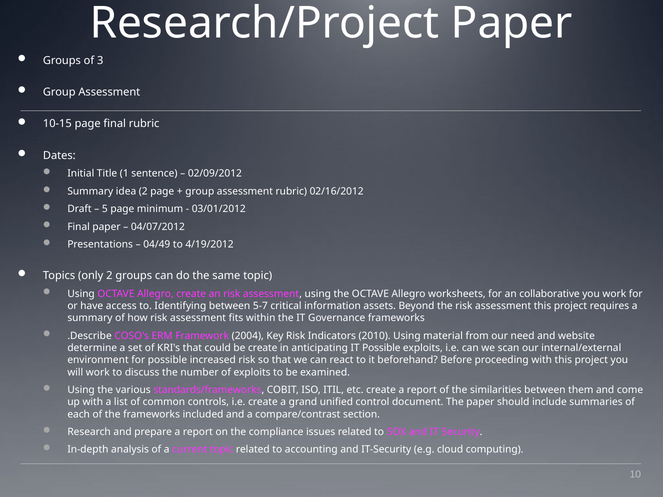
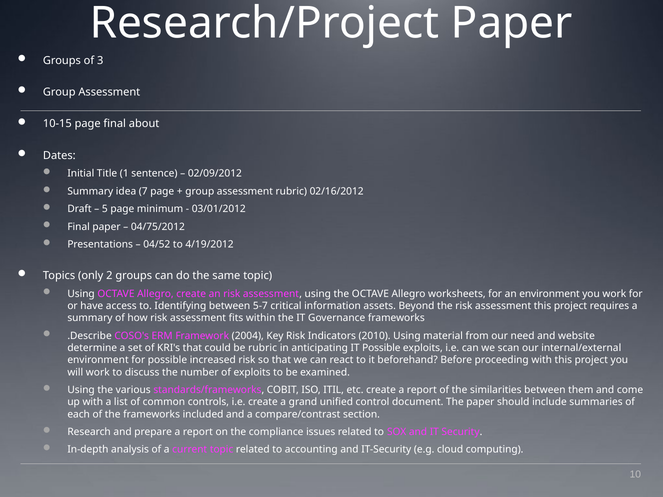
final rubric: rubric -> about
idea 2: 2 -> 7
04/07/2012: 04/07/2012 -> 04/75/2012
04/49: 04/49 -> 04/52
an collaborative: collaborative -> environment
be create: create -> rubric
